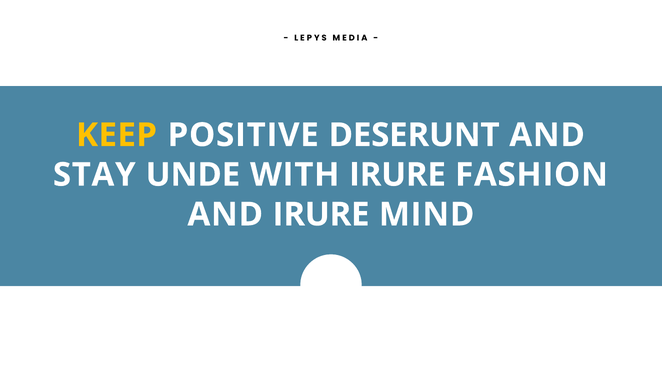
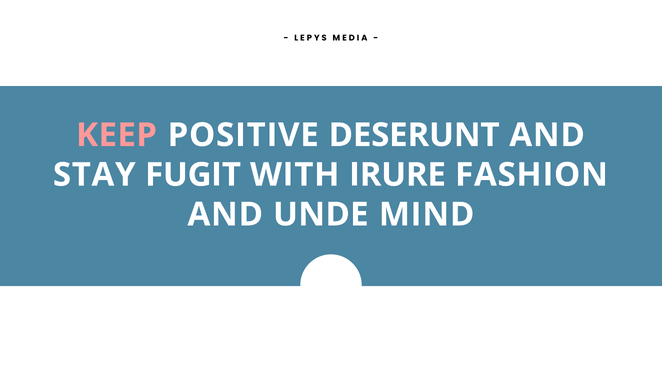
KEEP colour: yellow -> pink
UNDE: UNDE -> FUGIT
AND IRURE: IRURE -> UNDE
